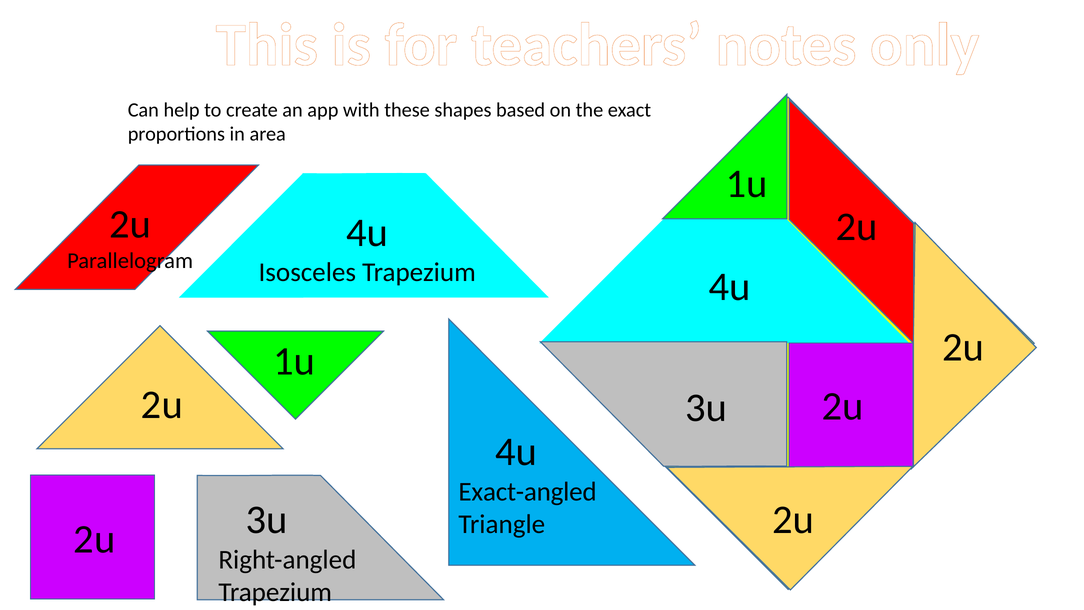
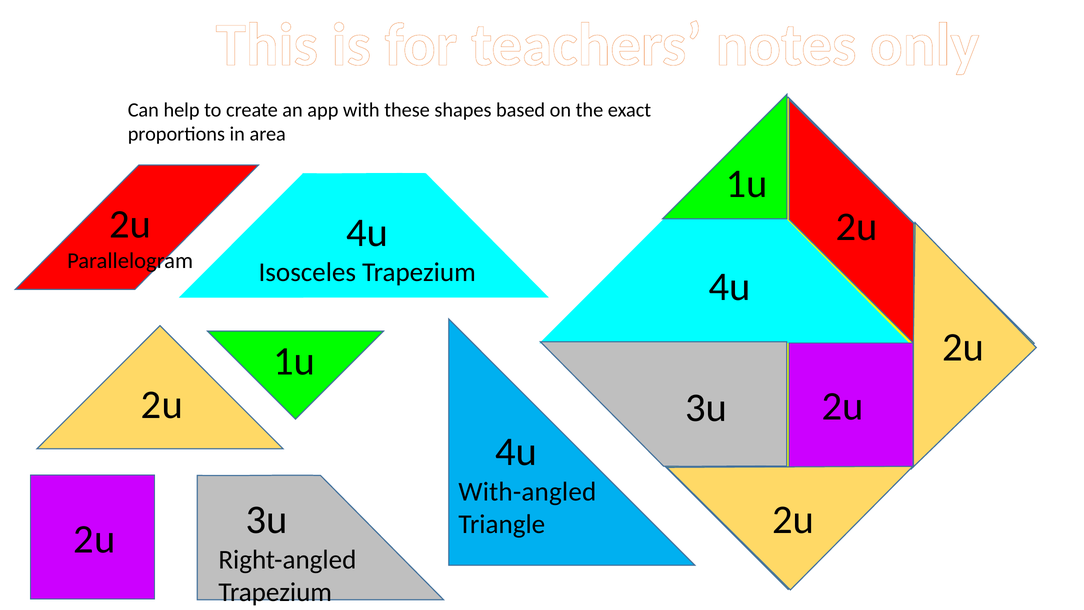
Exact-angled: Exact-angled -> With-angled
